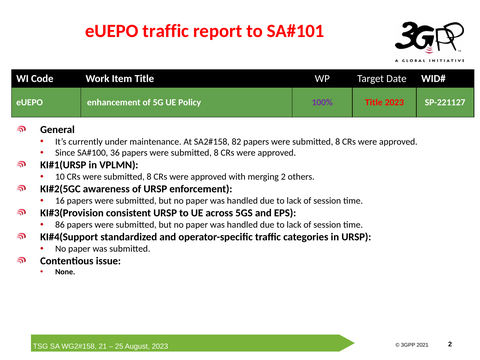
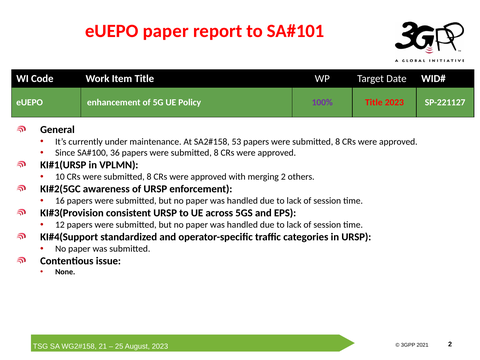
eUEPO traffic: traffic -> paper
82: 82 -> 53
86: 86 -> 12
